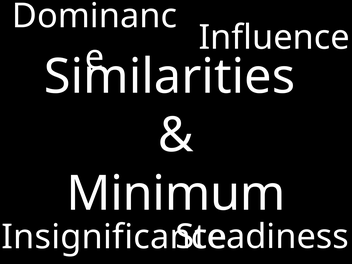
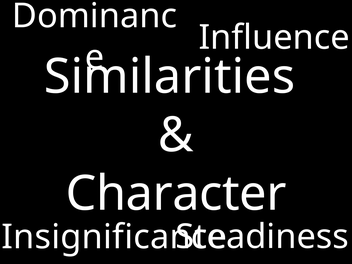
Minimum: Minimum -> Character
